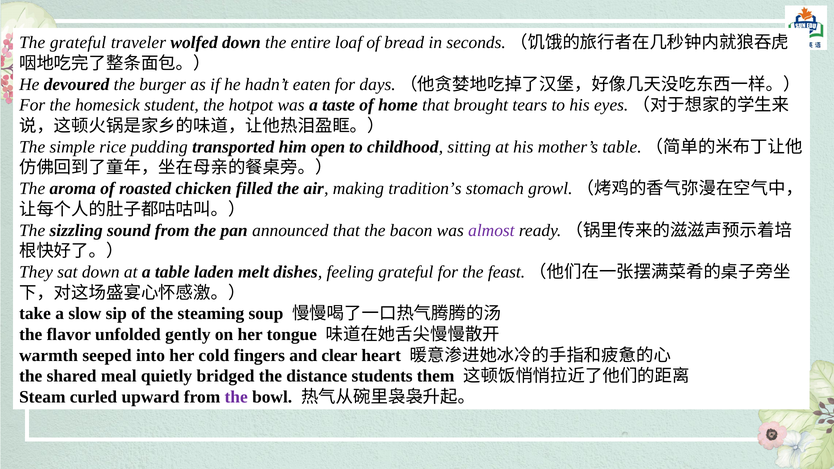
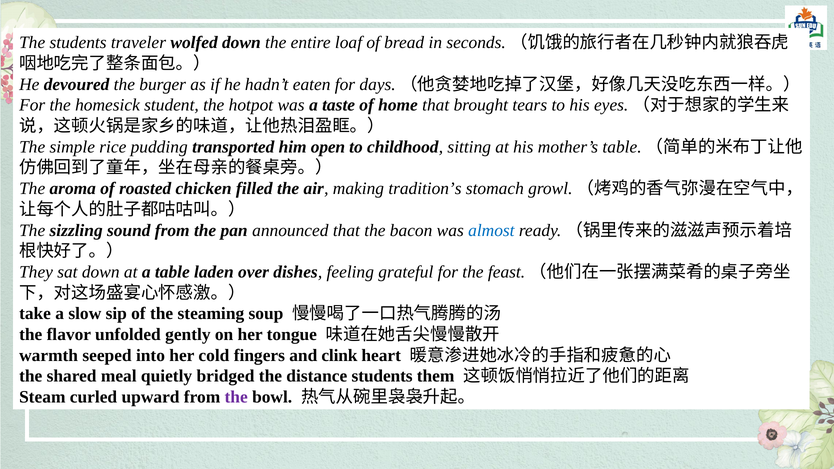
The grateful: grateful -> students
almost colour: purple -> blue
melt: melt -> over
clear: clear -> clink
